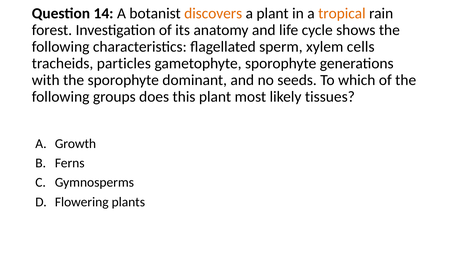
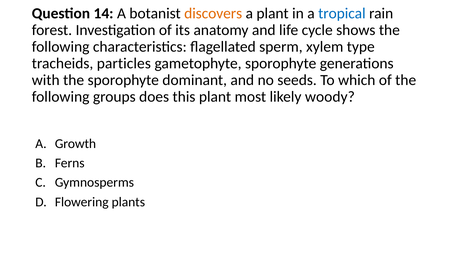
tropical colour: orange -> blue
cells: cells -> type
tissues: tissues -> woody
